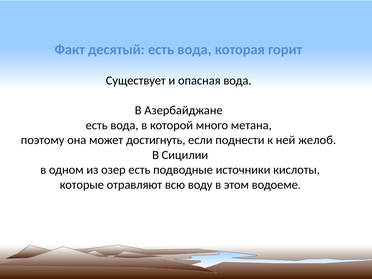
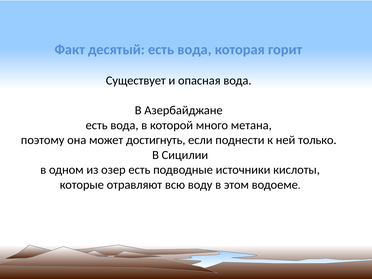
желоб: желоб -> только
